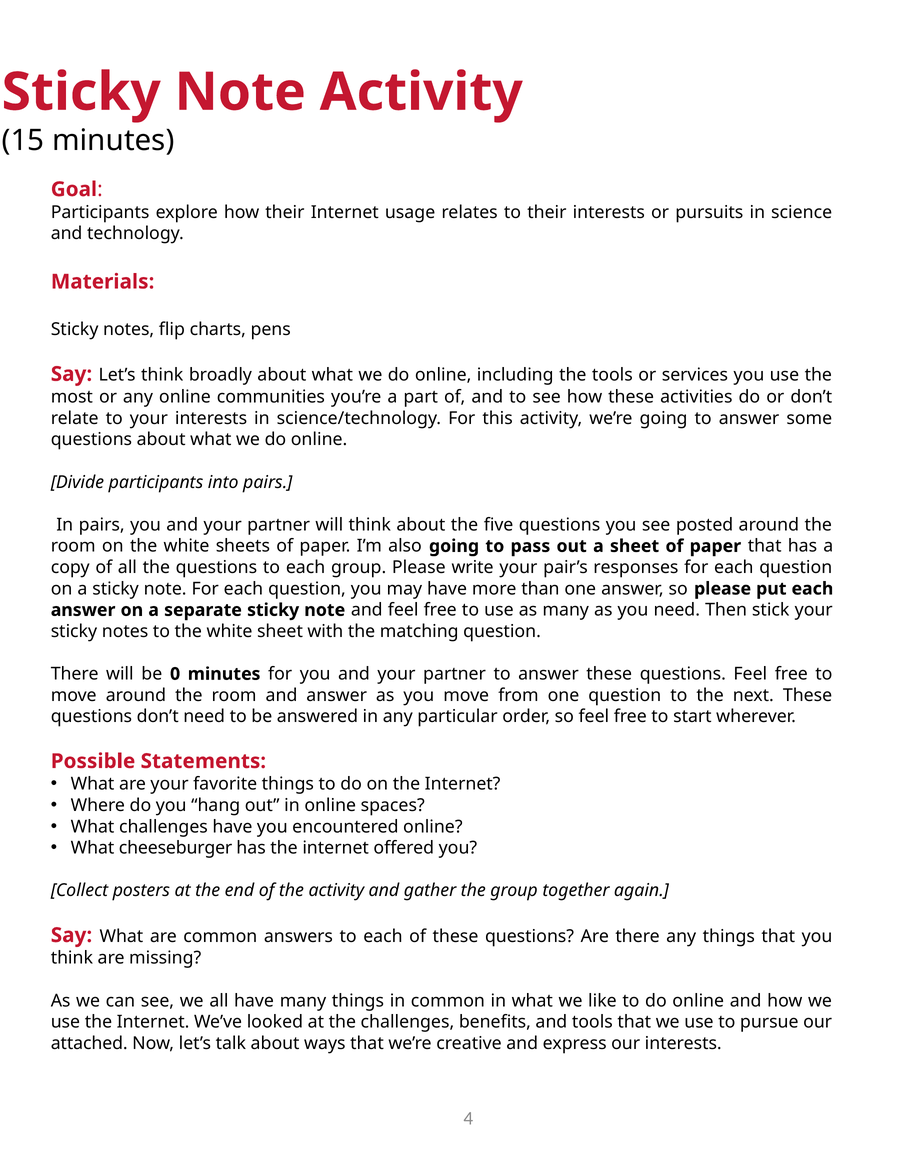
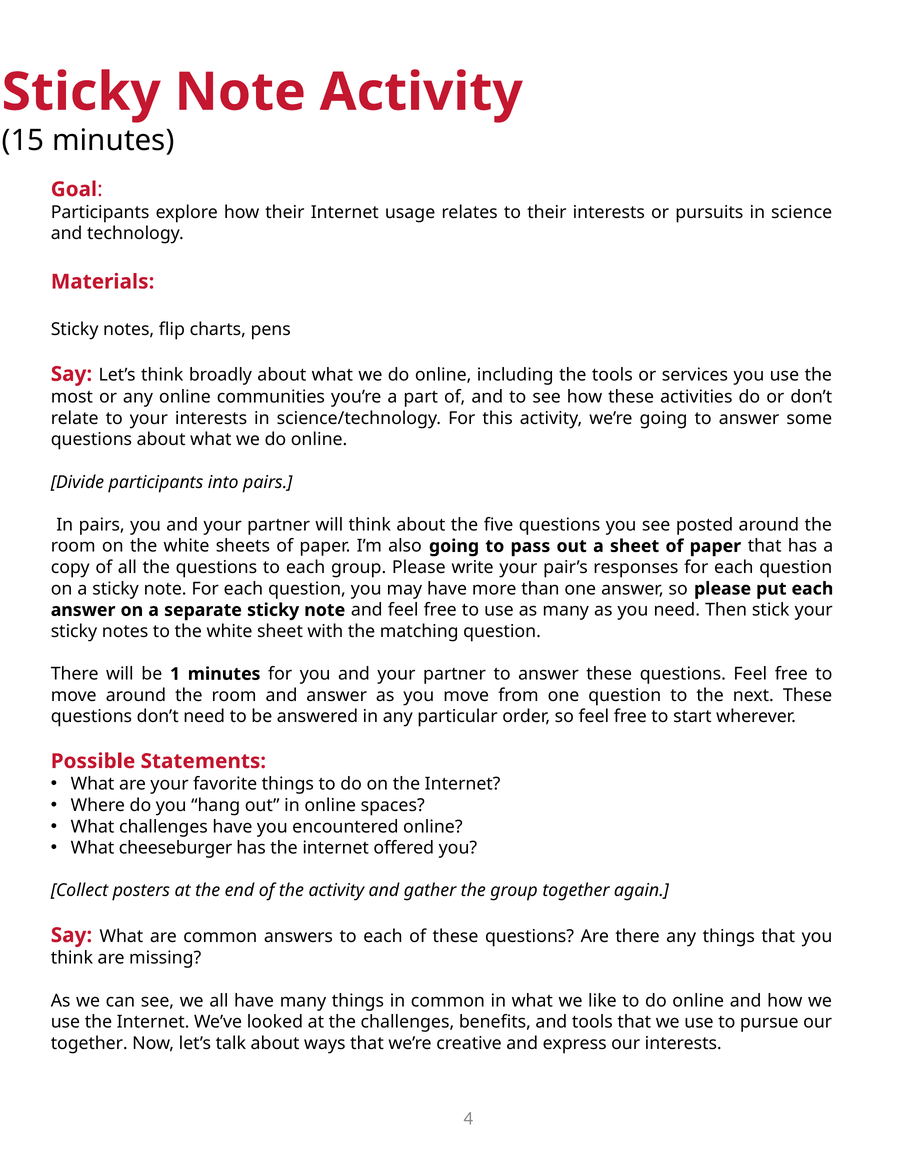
0: 0 -> 1
attached at (89, 1043): attached -> together
